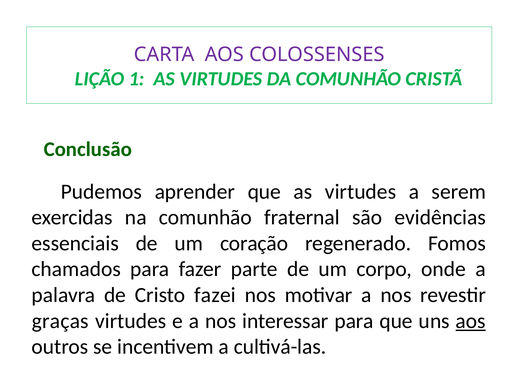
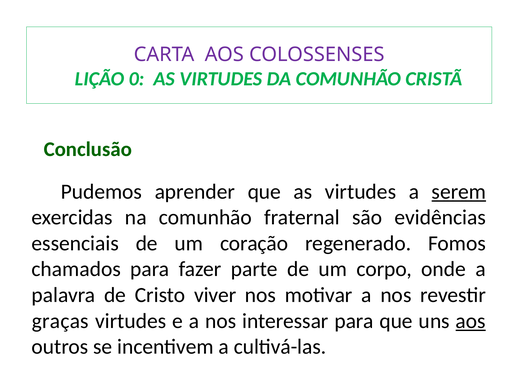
1: 1 -> 0
serem underline: none -> present
fazei: fazei -> viver
